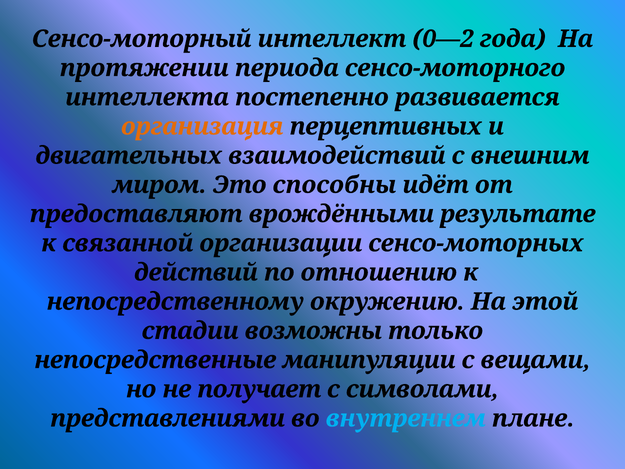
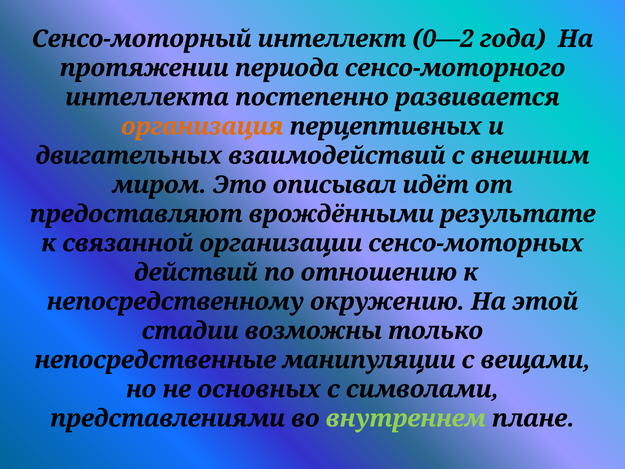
способны: способны -> описывал
получает: получает -> основных
внутреннем colour: light blue -> light green
